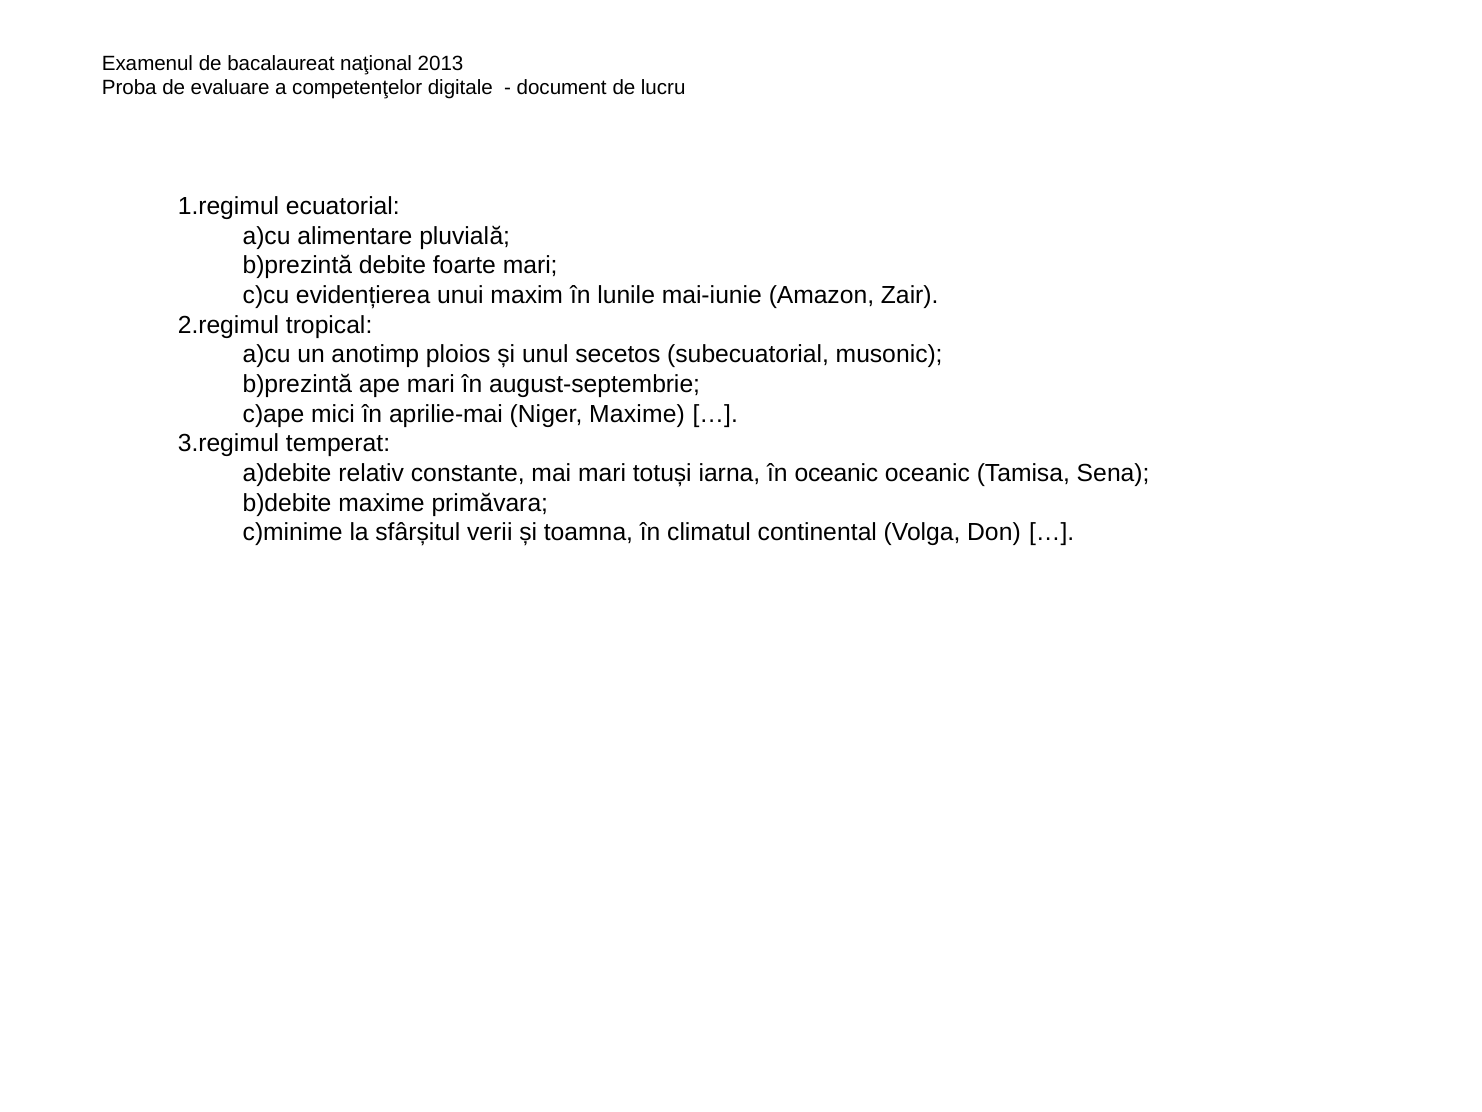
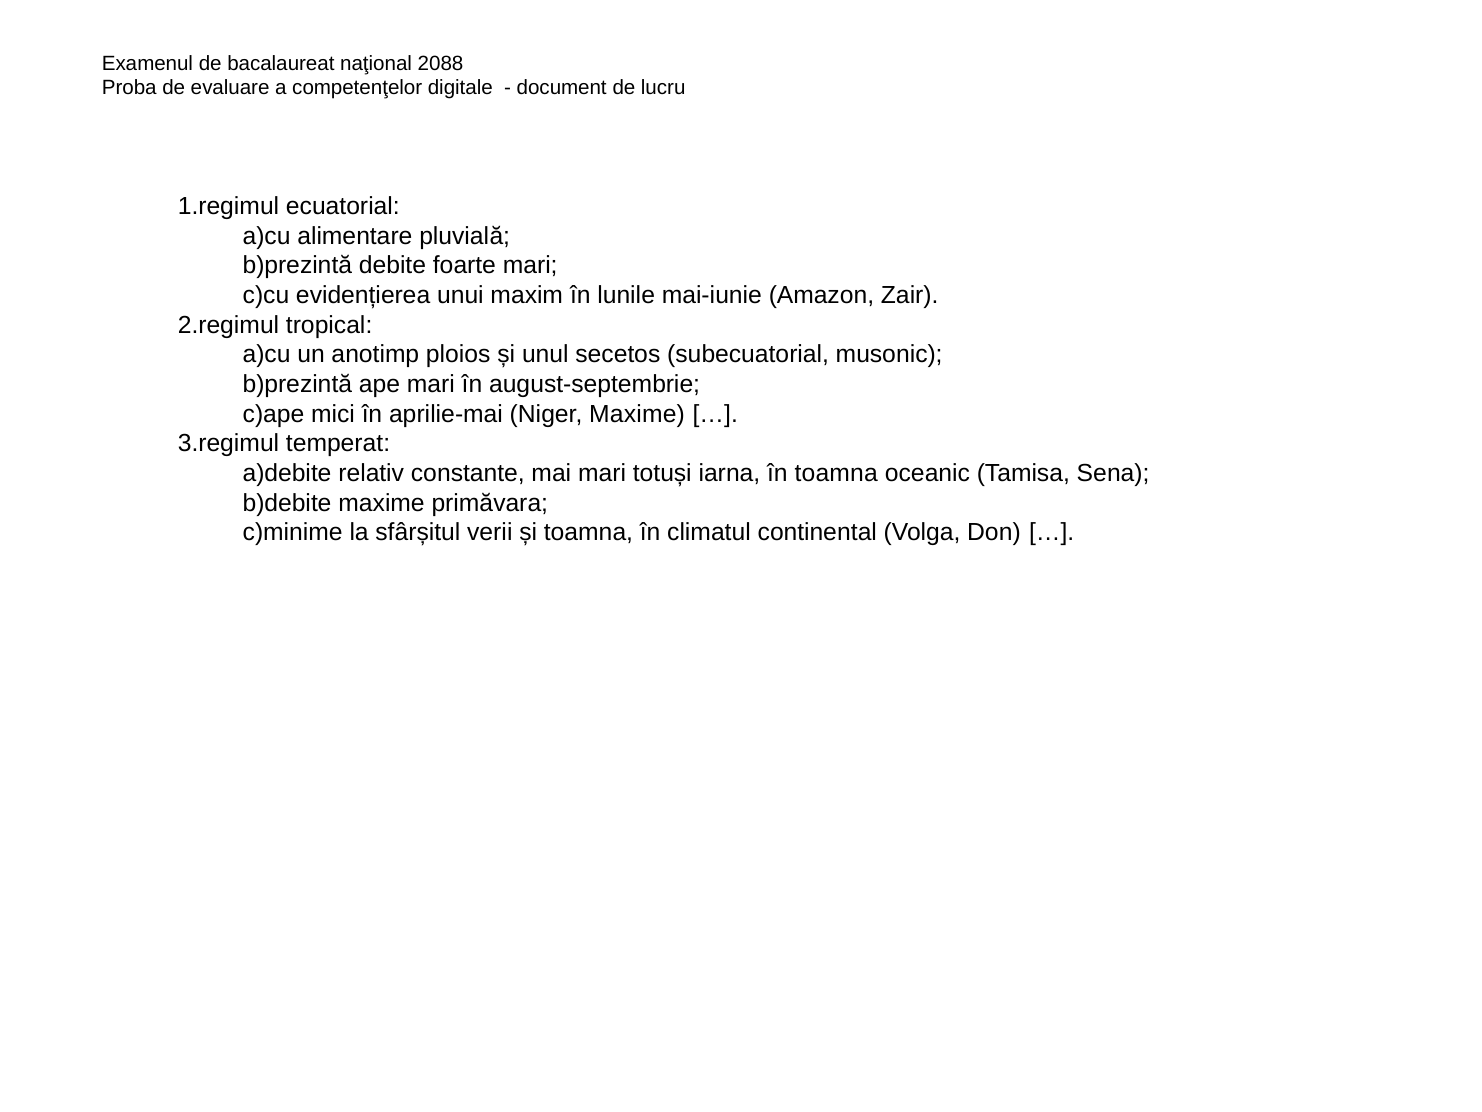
2013: 2013 -> 2088
în oceanic: oceanic -> toamna
